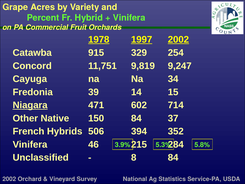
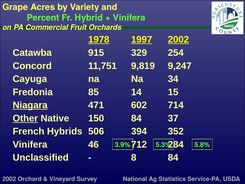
39: 39 -> 85
Other underline: none -> present
215: 215 -> 712
